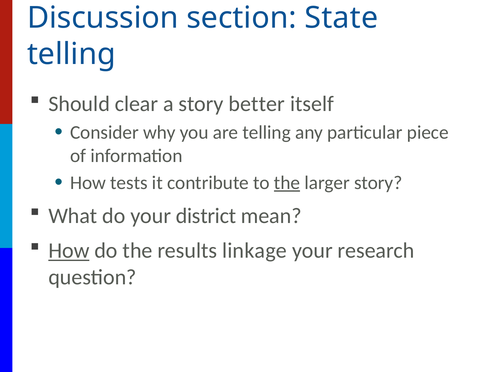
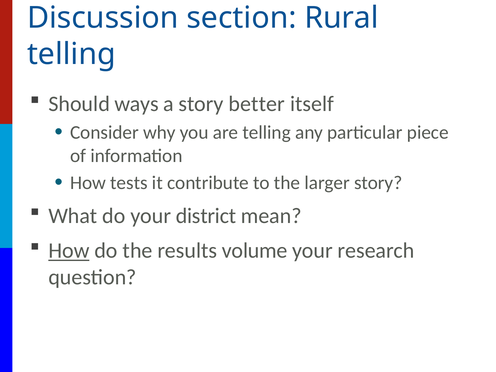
State: State -> Rural
clear: clear -> ways
the at (287, 183) underline: present -> none
linkage: linkage -> volume
